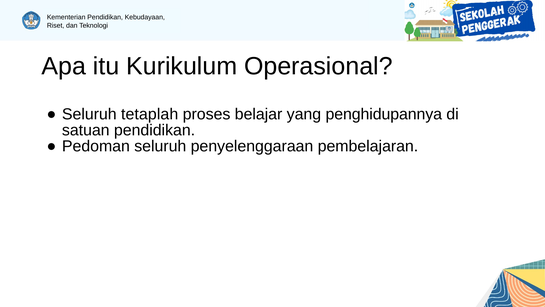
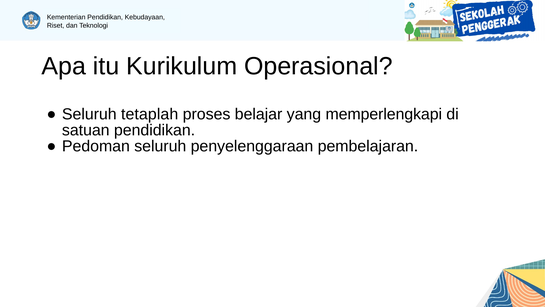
penghidupannya: penghidupannya -> memperlengkapi
